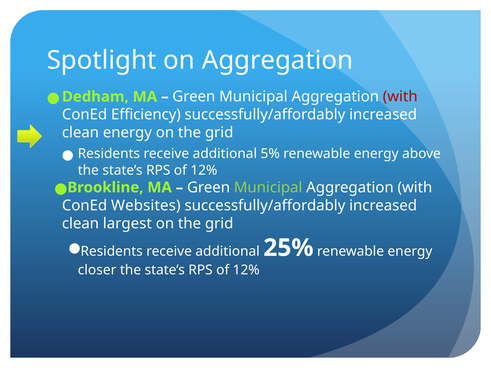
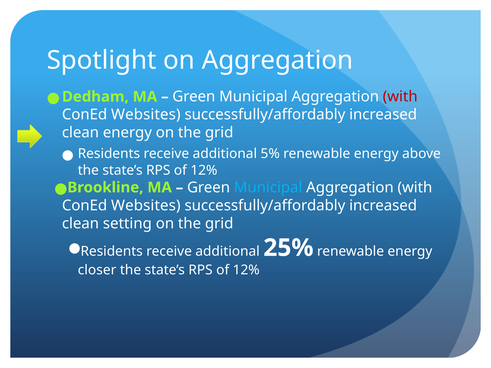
Efficiency at (146, 115): Efficiency -> Websites
Municipal at (268, 188) colour: light green -> light blue
largest: largest -> setting
